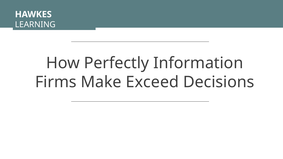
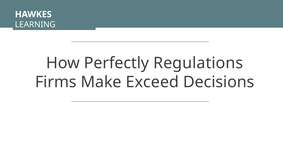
Information: Information -> Regulations
